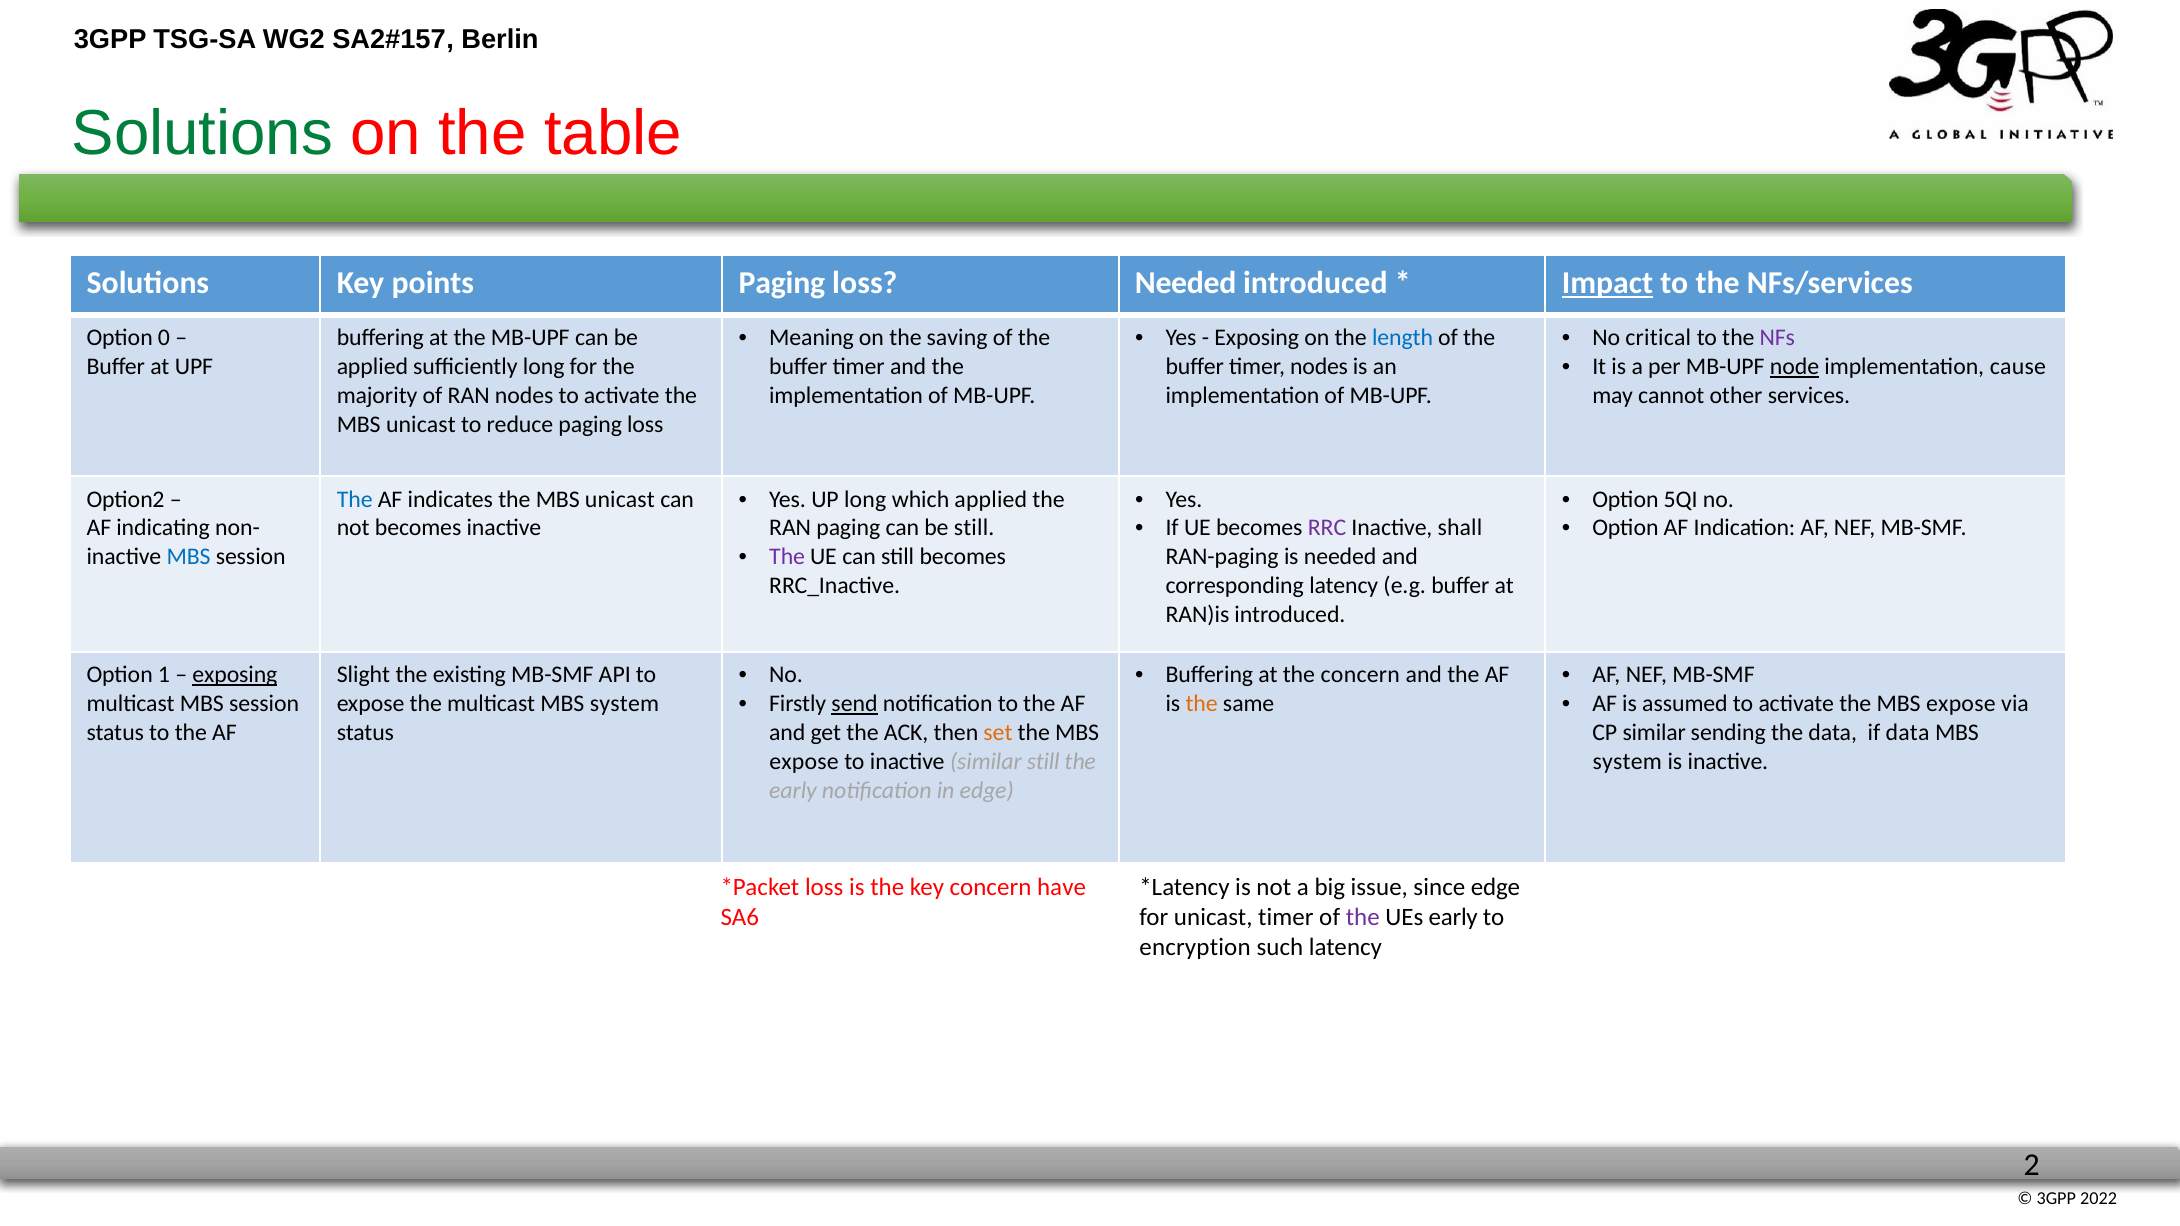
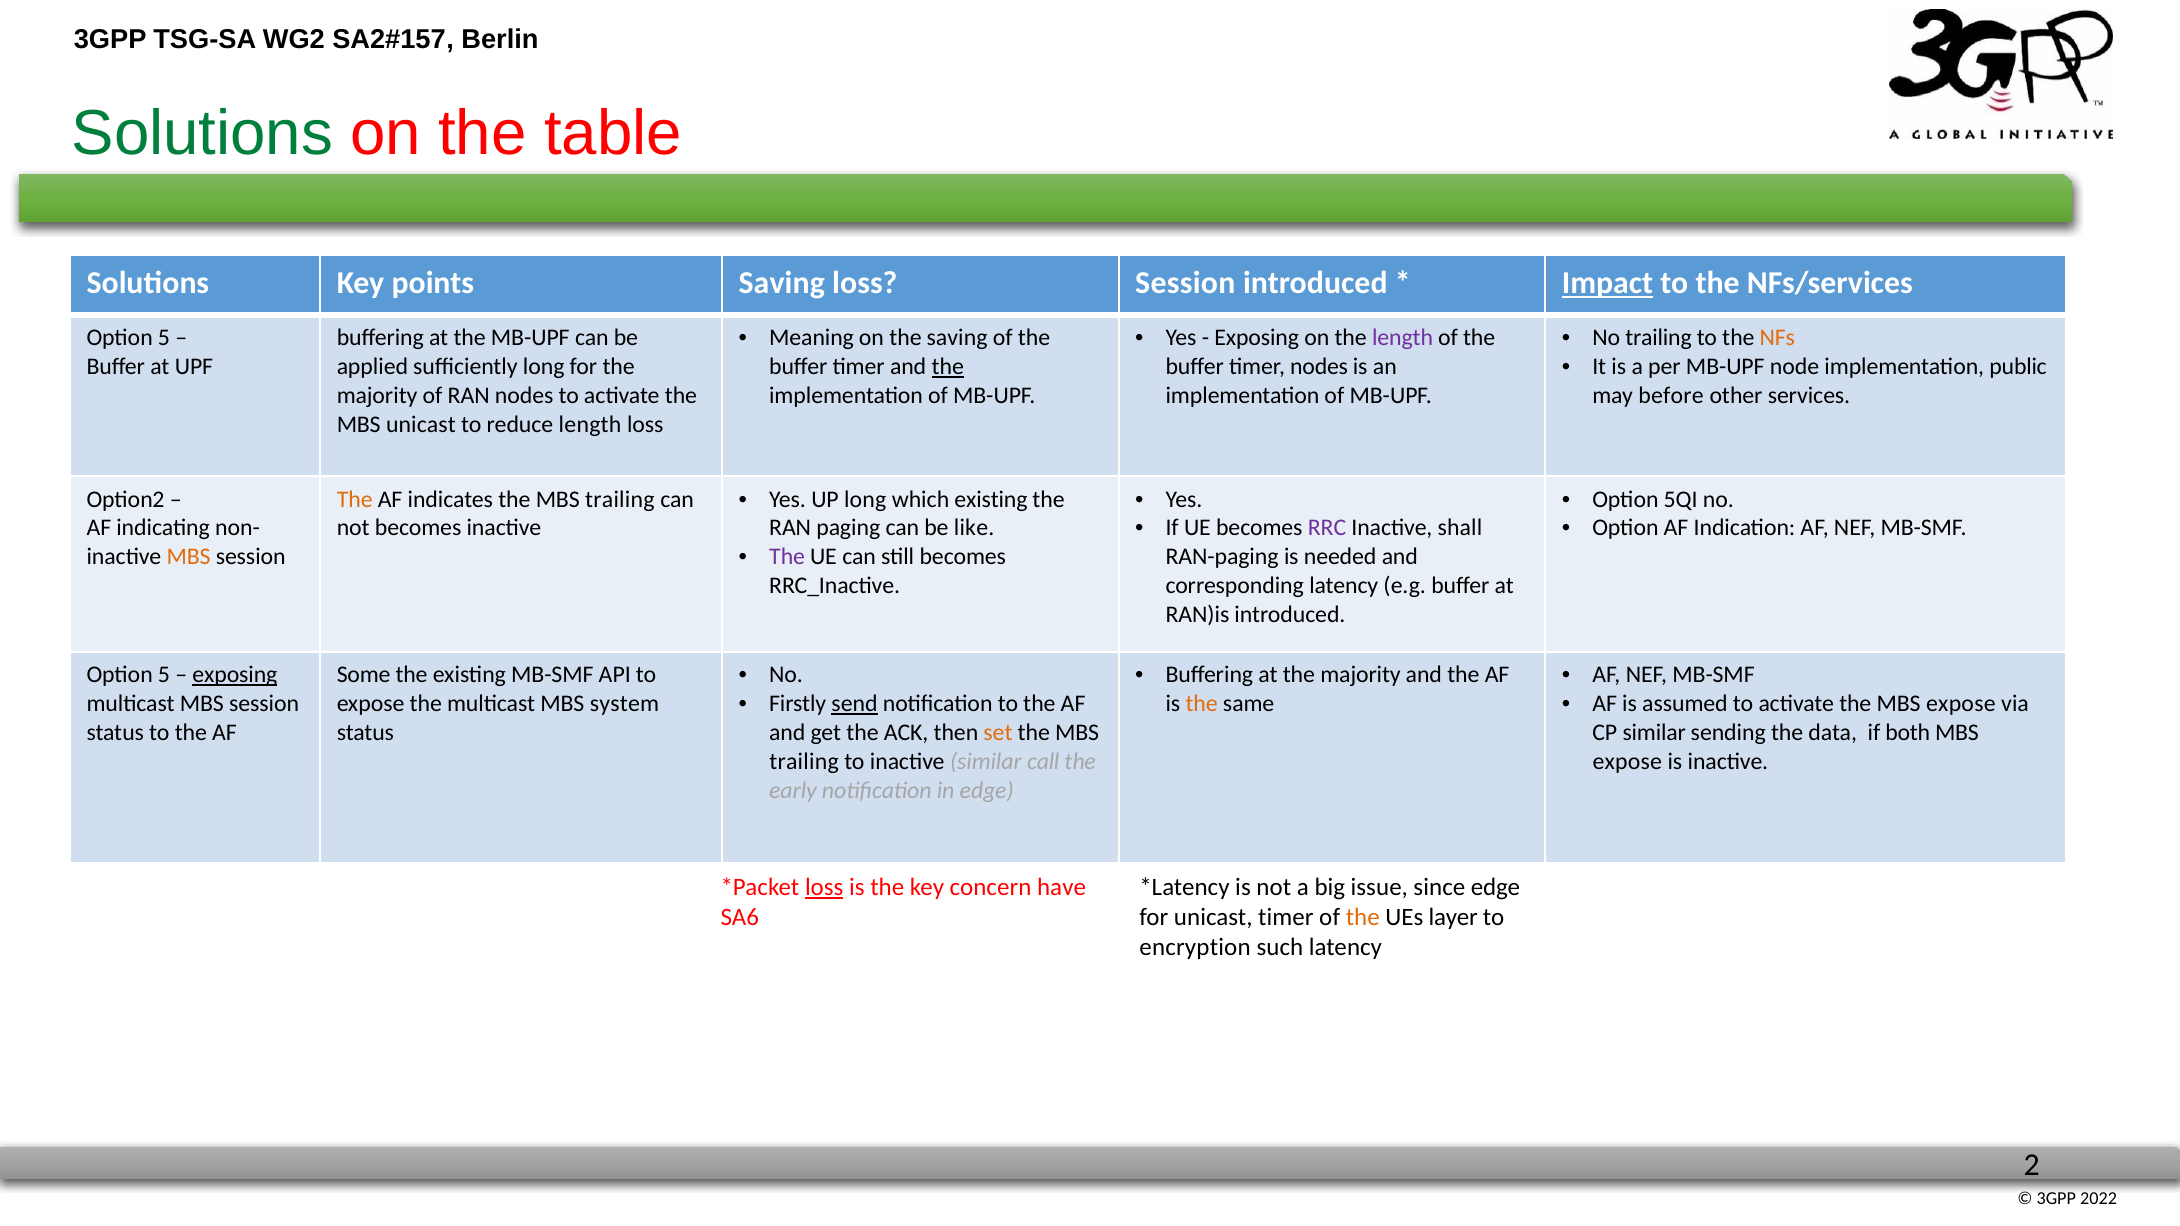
points Paging: Paging -> Saving
loss Needed: Needed -> Session
length at (1403, 338) colour: blue -> purple
No critical: critical -> trailing
NFs colour: purple -> orange
0 at (164, 338): 0 -> 5
node underline: present -> none
cause: cause -> public
the at (948, 367) underline: none -> present
cannot: cannot -> before
reduce paging: paging -> length
which applied: applied -> existing
The at (355, 499) colour: blue -> orange
indicates the MBS unicast: unicast -> trailing
be still: still -> like
MBS at (189, 557) colour: blue -> orange
at the concern: concern -> majority
1 at (164, 675): 1 -> 5
Slight: Slight -> Some
if data: data -> both
expose at (804, 762): expose -> trailing
similar still: still -> call
system at (1627, 762): system -> expose
loss at (824, 888) underline: none -> present
the at (1363, 918) colour: purple -> orange
UEs early: early -> layer
